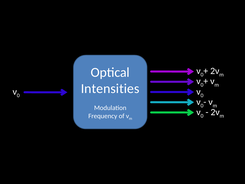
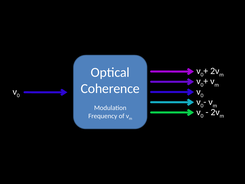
Intensities: Intensities -> Coherence
